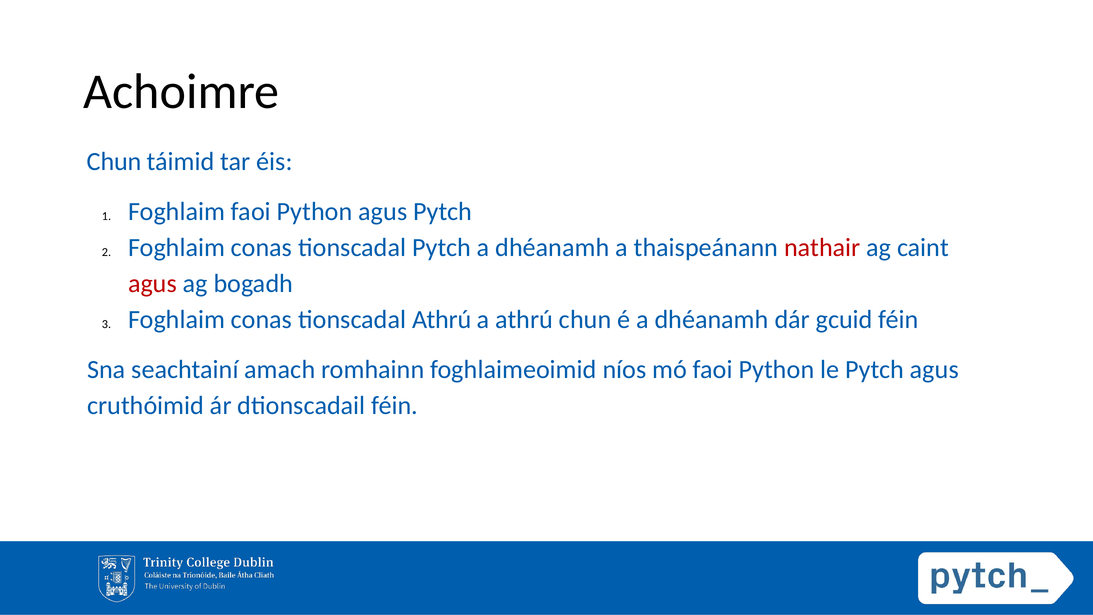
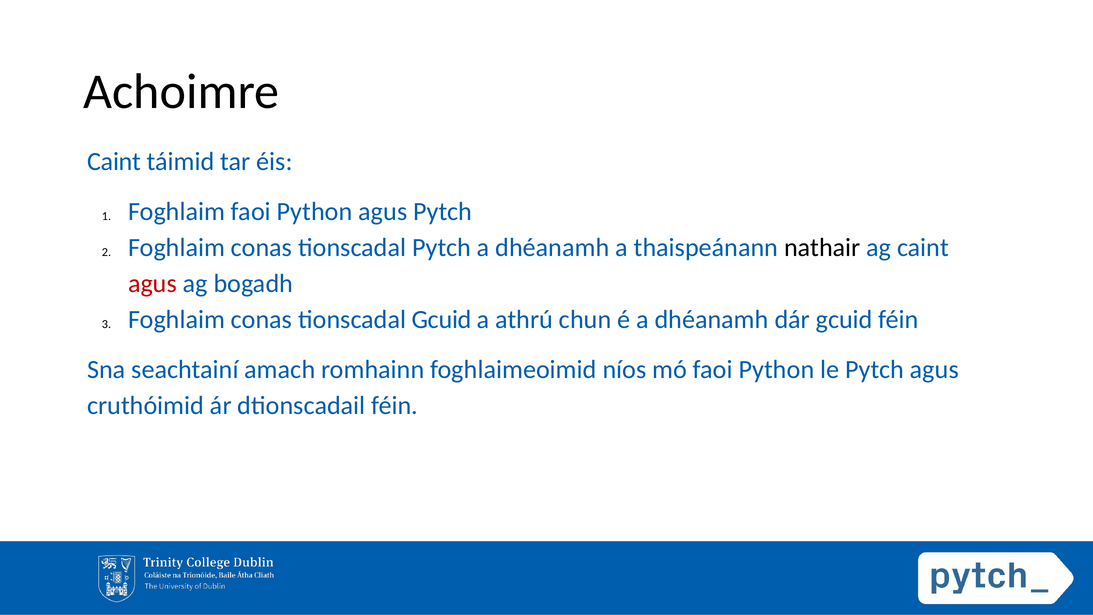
Chun at (114, 162): Chun -> Caint
nathair colour: red -> black
tionscadal Athrú: Athrú -> Gcuid
